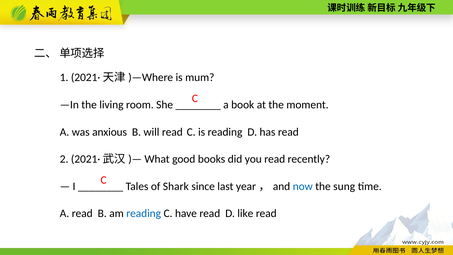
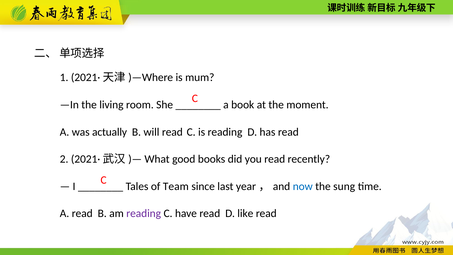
anxious: anxious -> actually
Shark: Shark -> Team
reading at (144, 213) colour: blue -> purple
